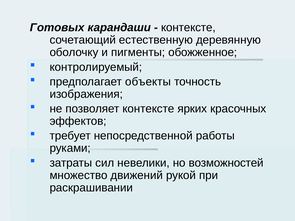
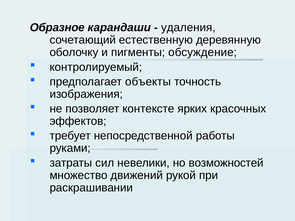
Готовых: Готовых -> Образное
контексте at (188, 28): контексте -> удаления
обожженное: обожженное -> обсуждение
